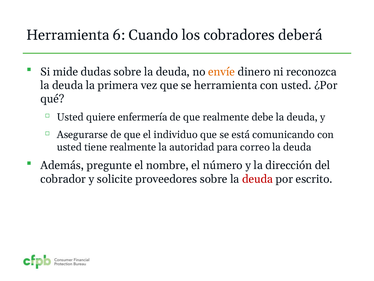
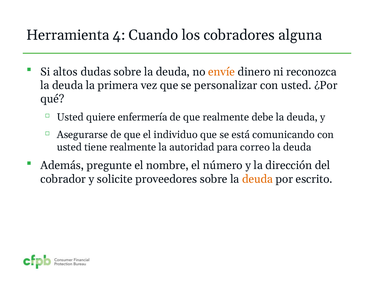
6: 6 -> 4
deberá: deberá -> alguna
mide: mide -> altos
se herramienta: herramienta -> personalizar
deuda at (257, 179) colour: red -> orange
